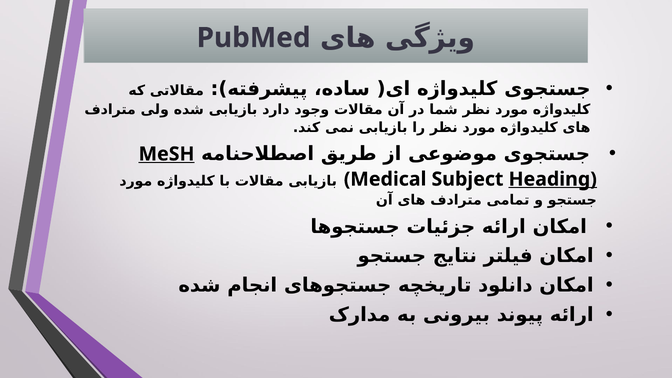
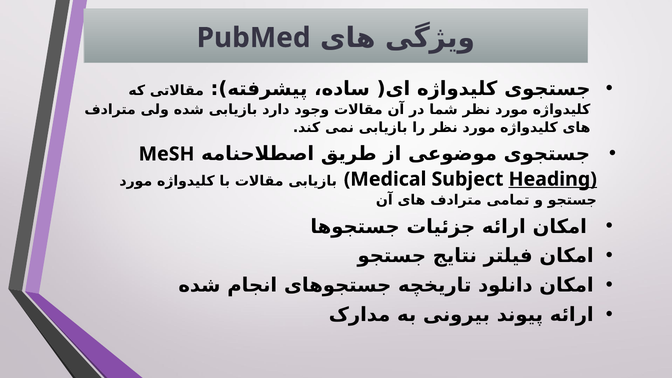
MeSH underline: present -> none
